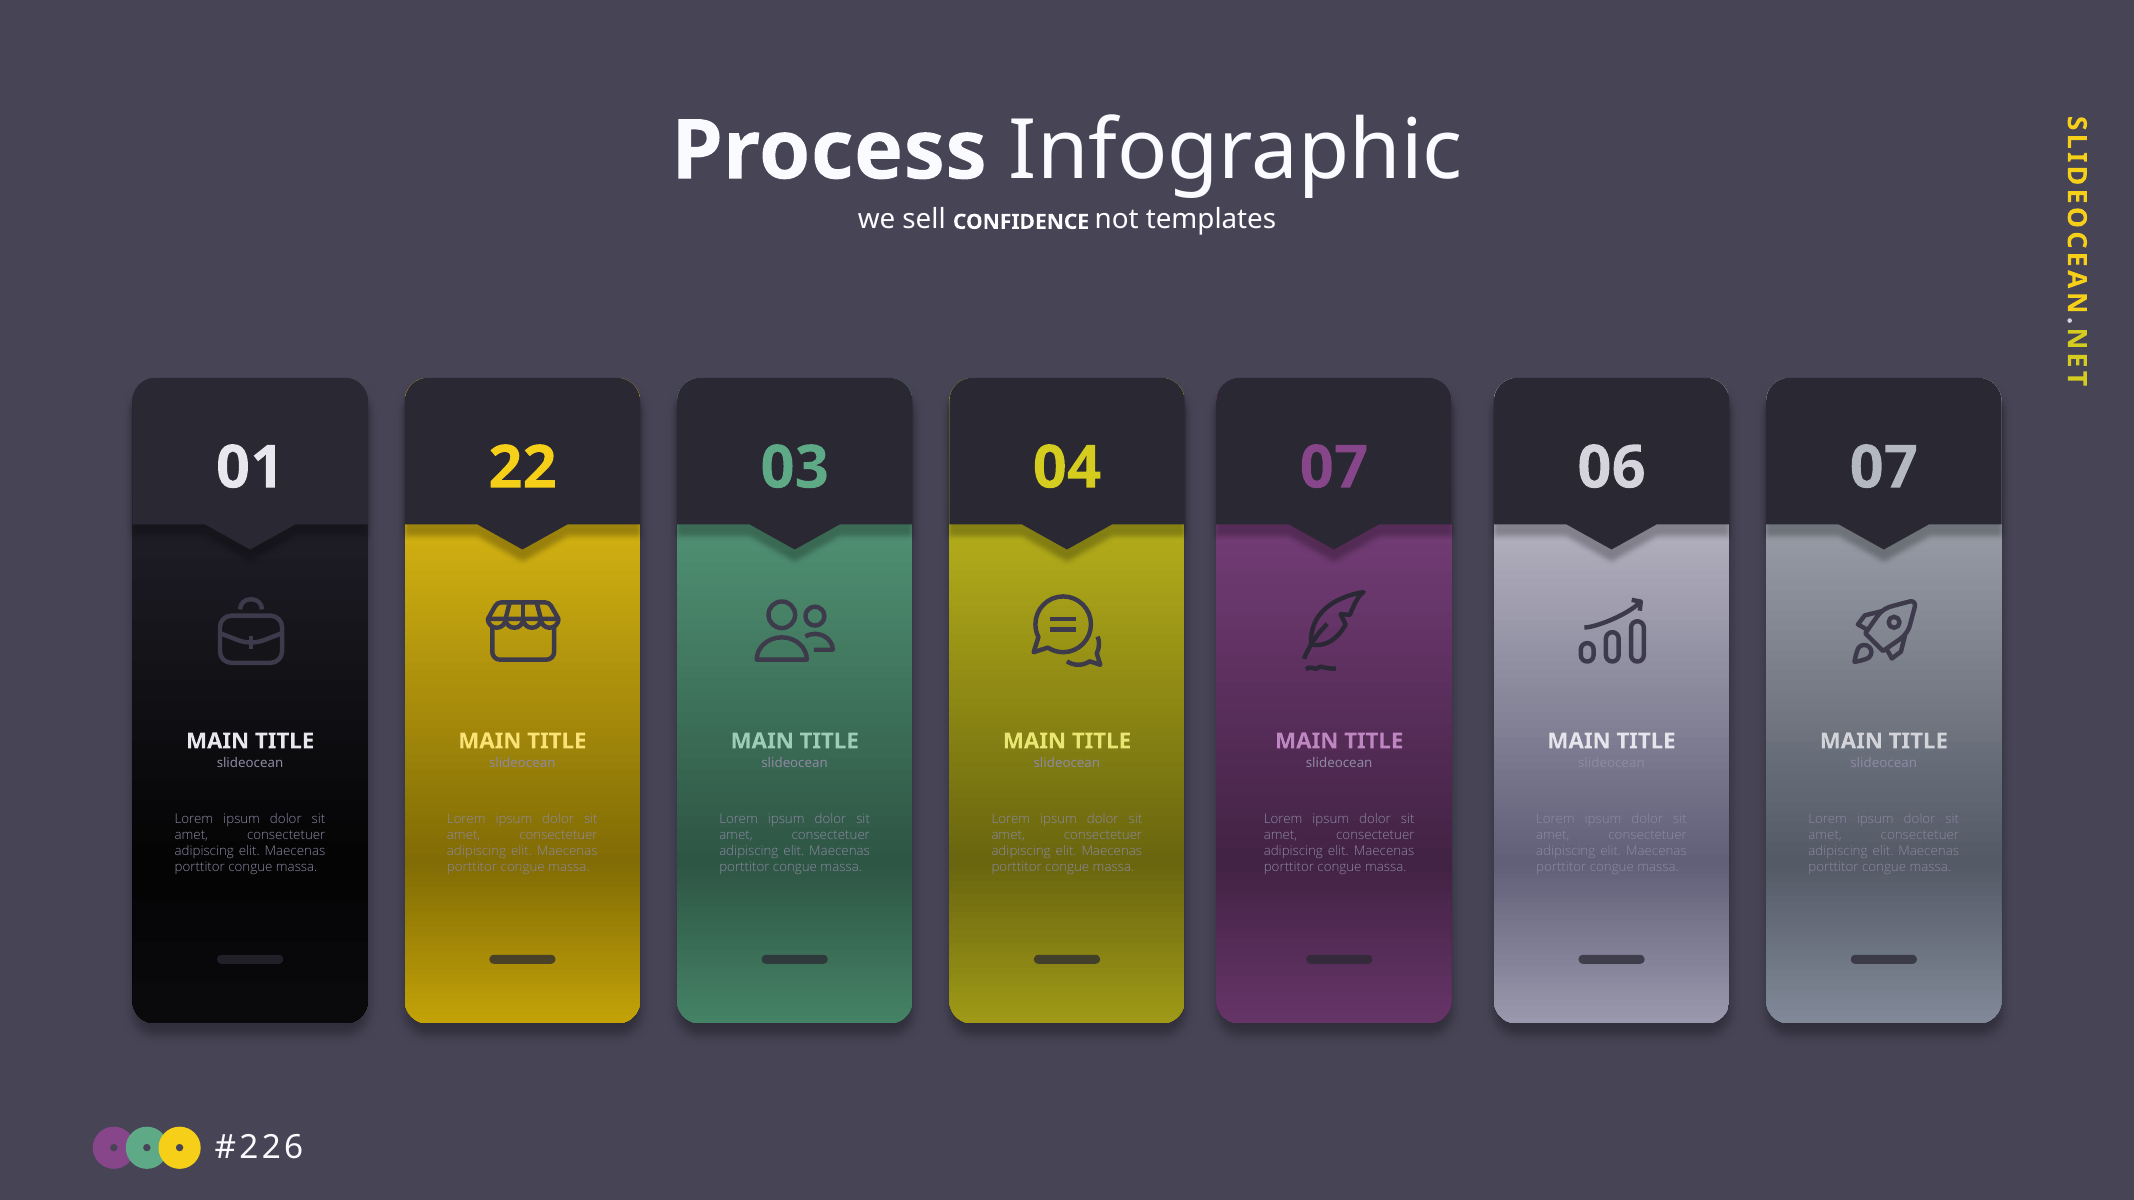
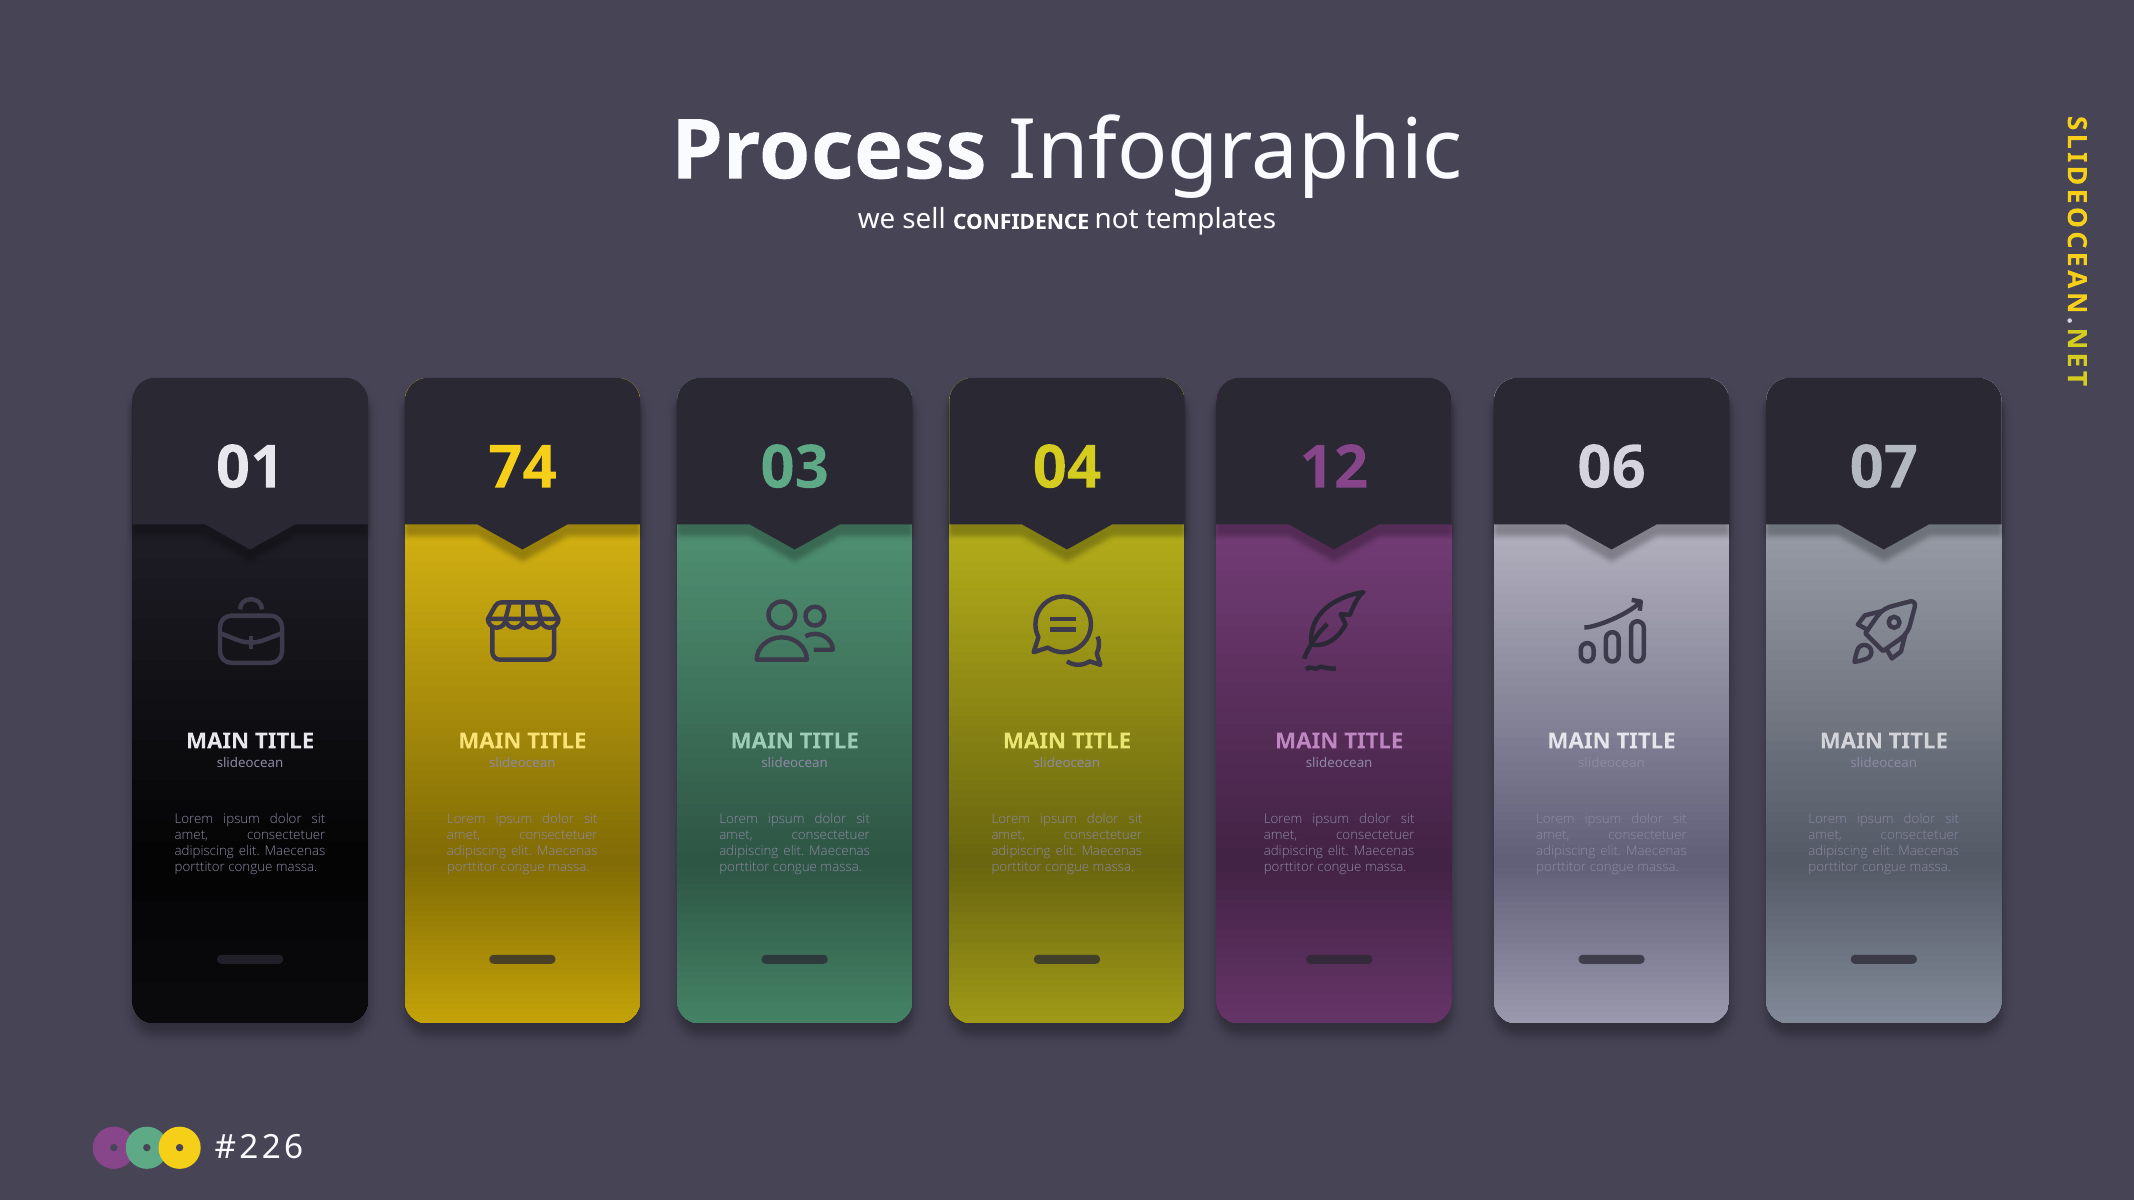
22: 22 -> 74
04 07: 07 -> 12
